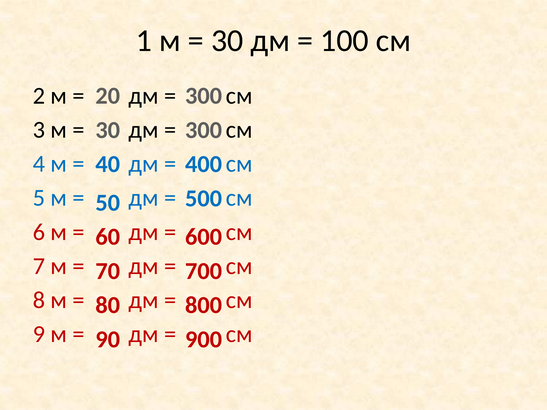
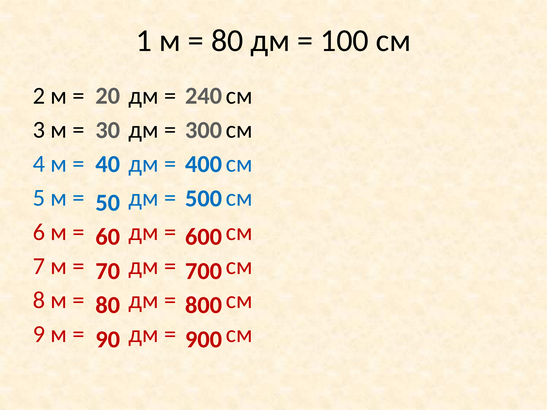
30 at (227, 41): 30 -> 80
20 300: 300 -> 240
